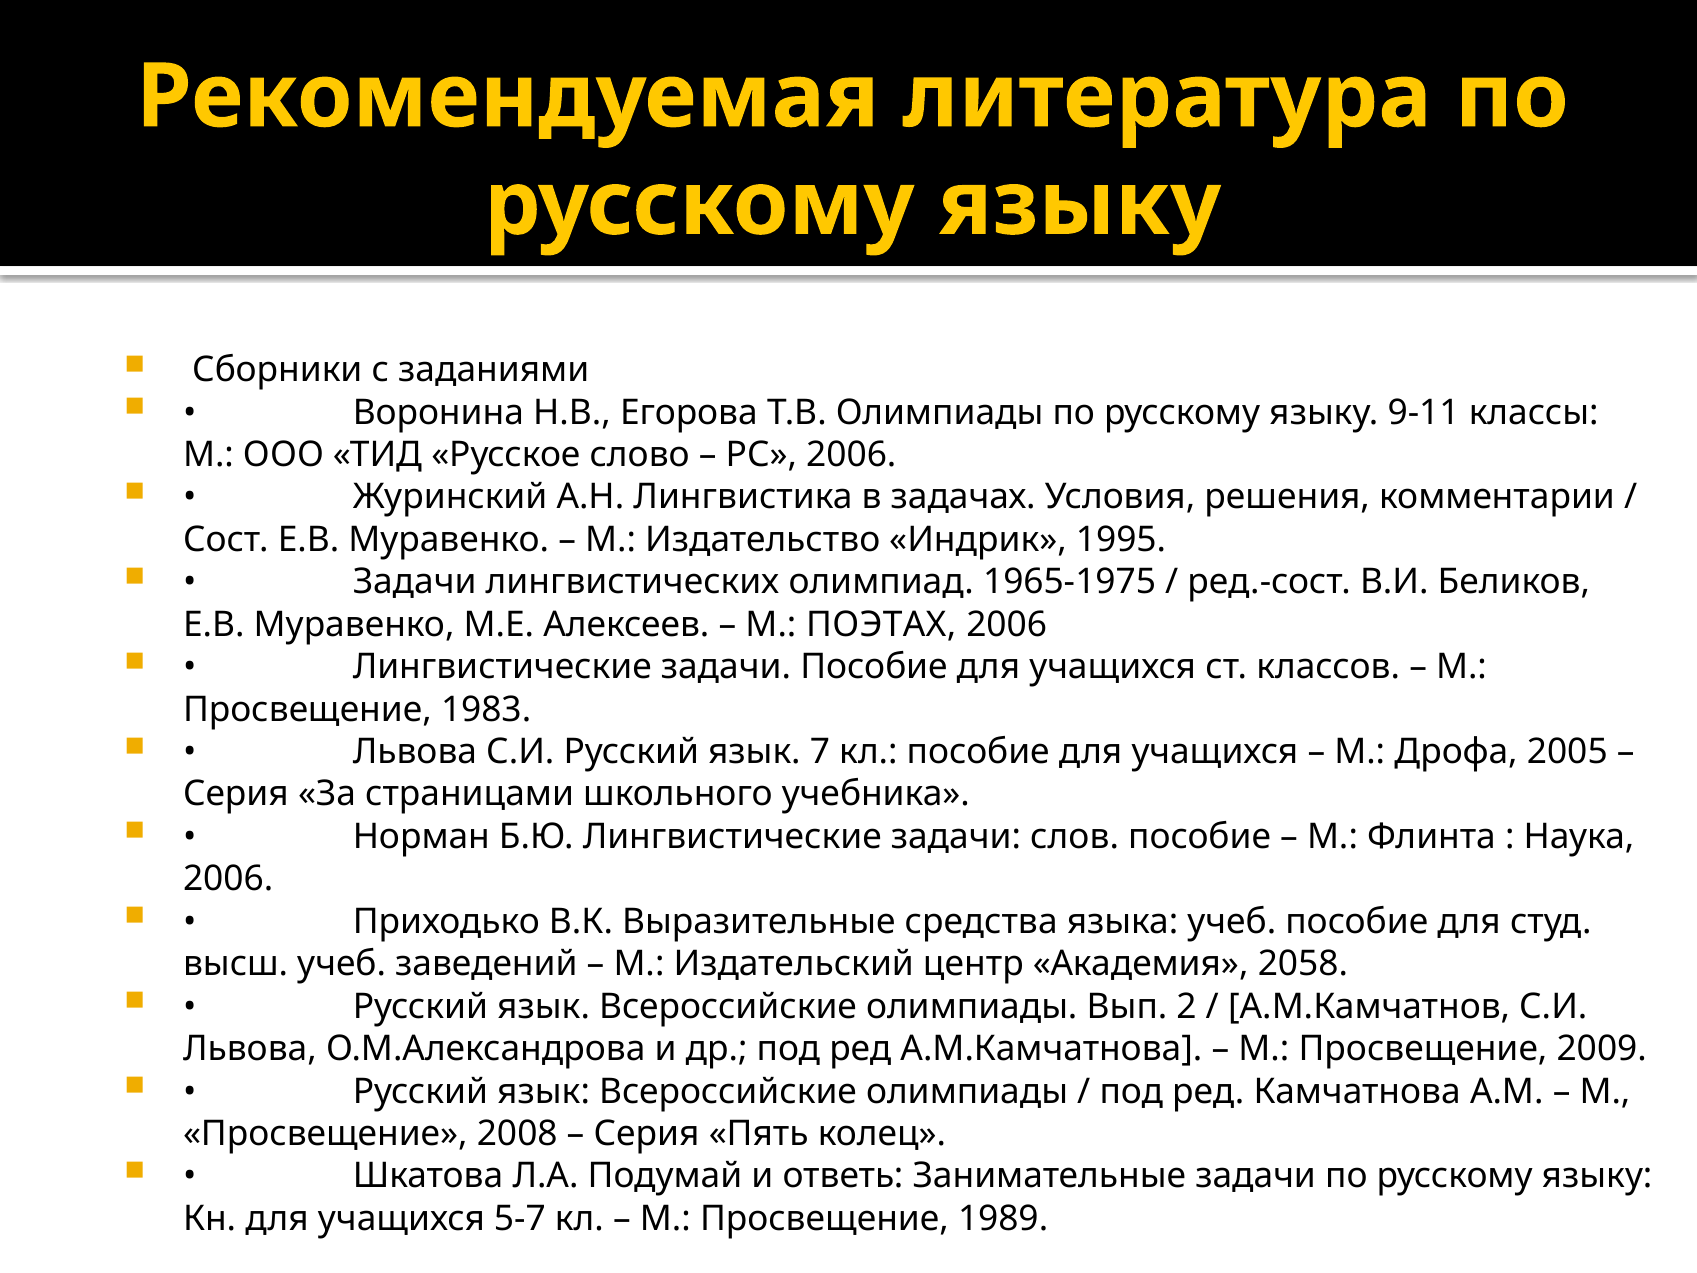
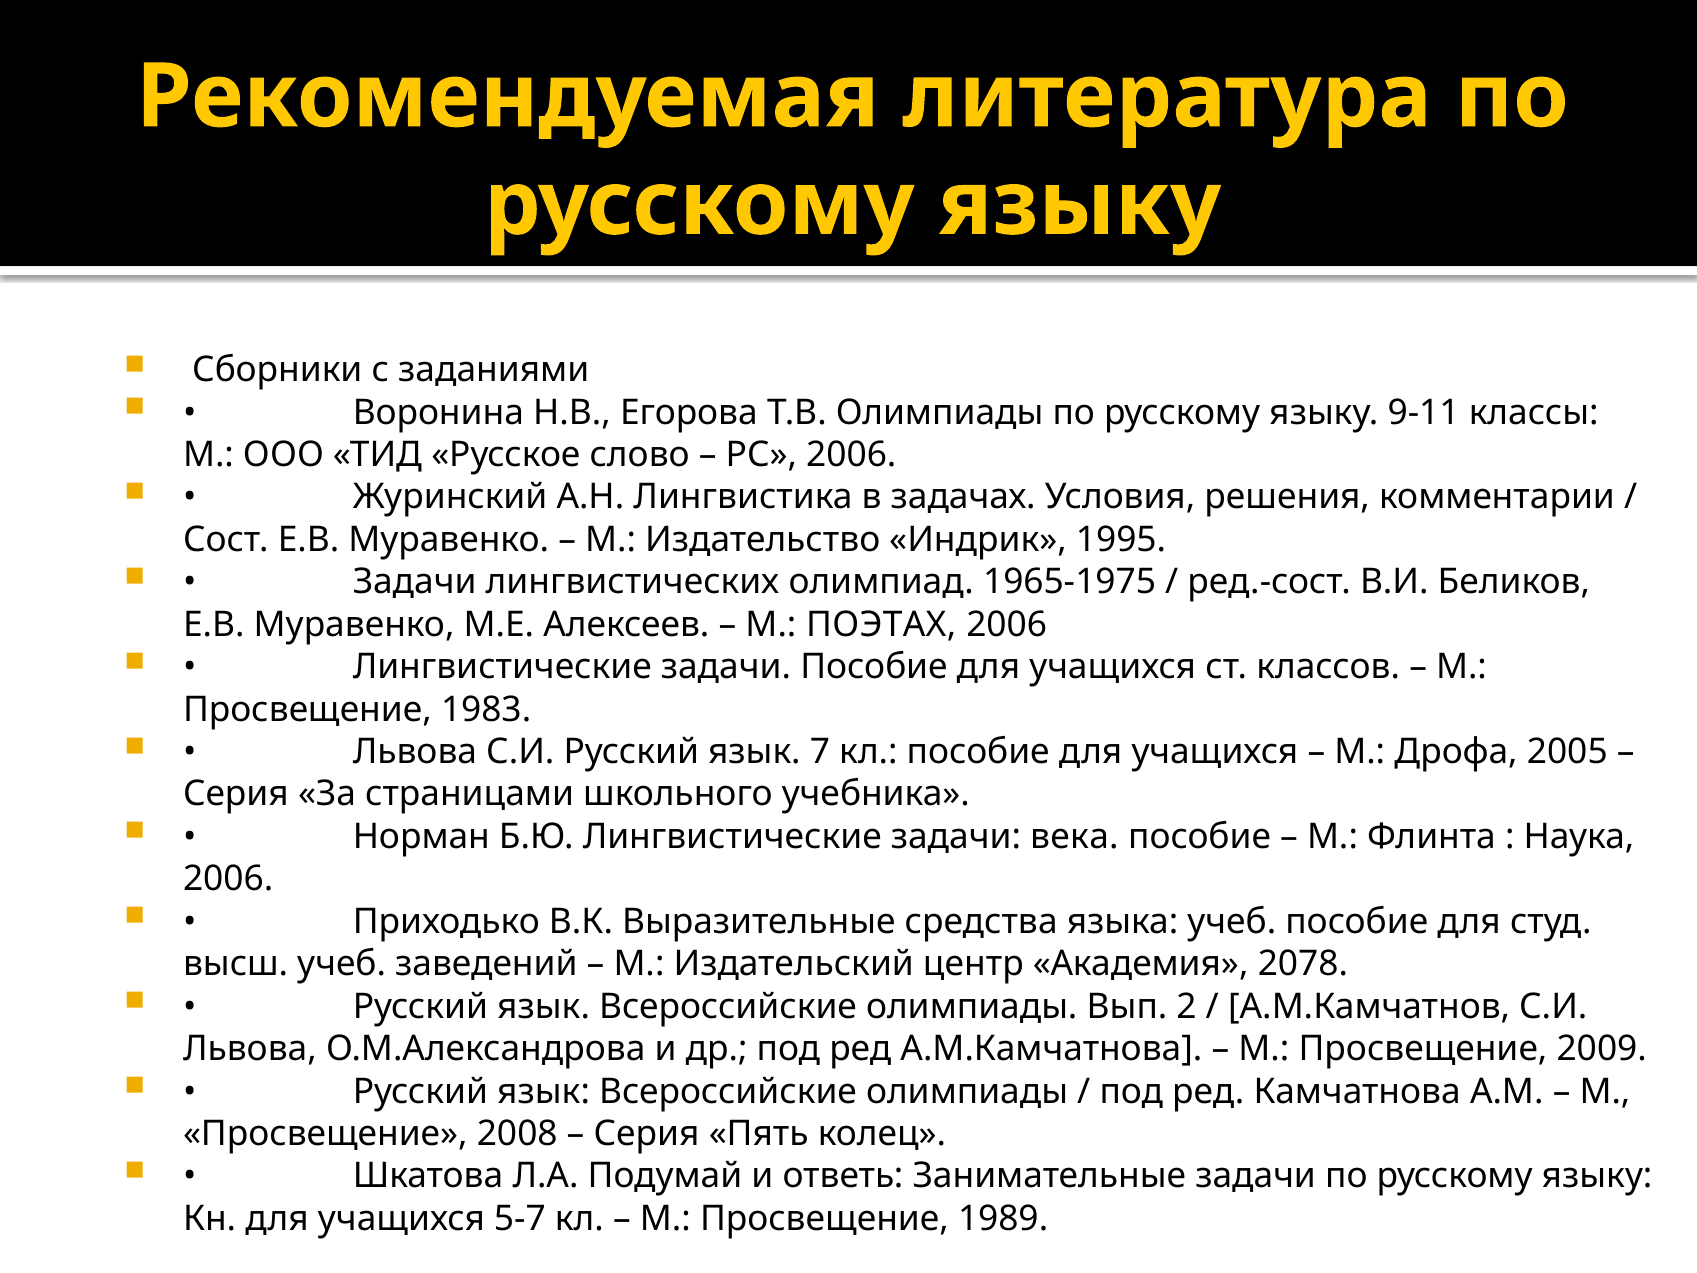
слов: слов -> века
2058: 2058 -> 2078
